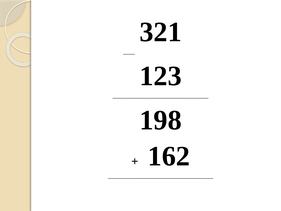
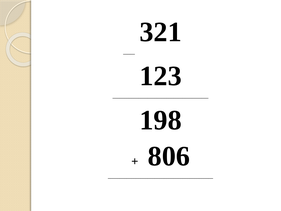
162: 162 -> 806
